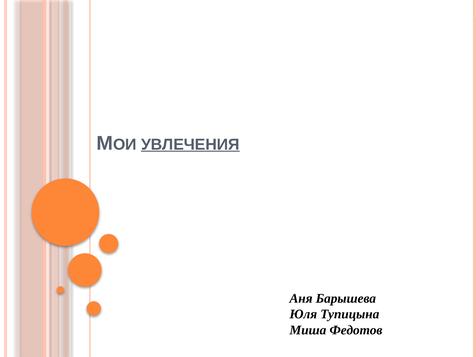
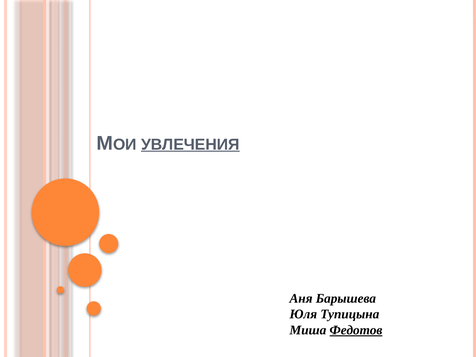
Федотов underline: none -> present
